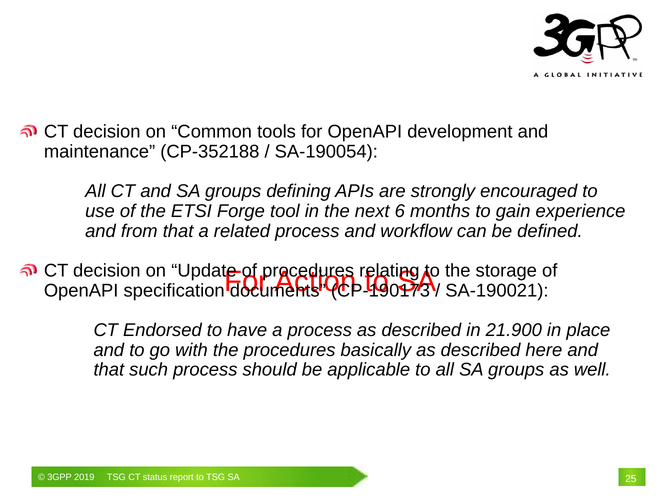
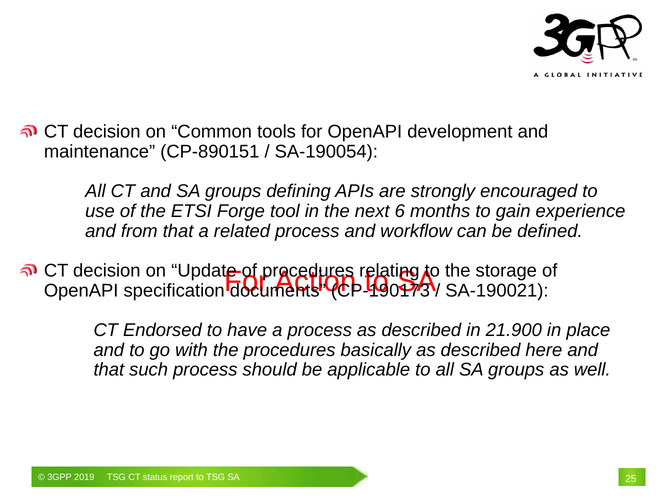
CP-352188: CP-352188 -> CP-890151
